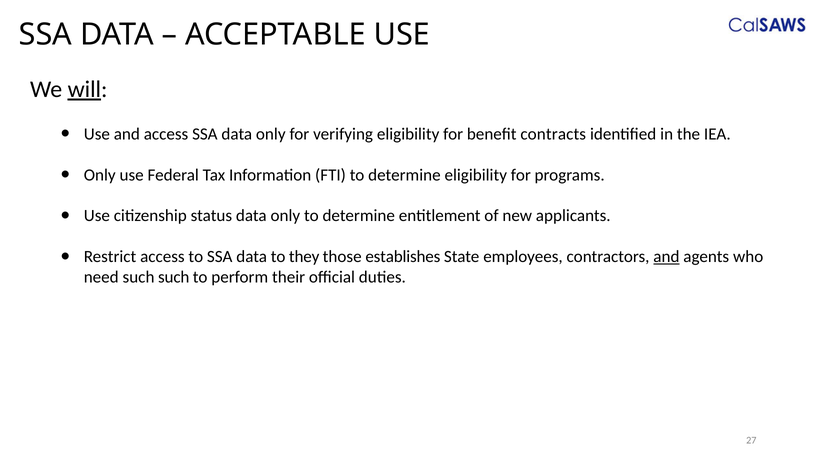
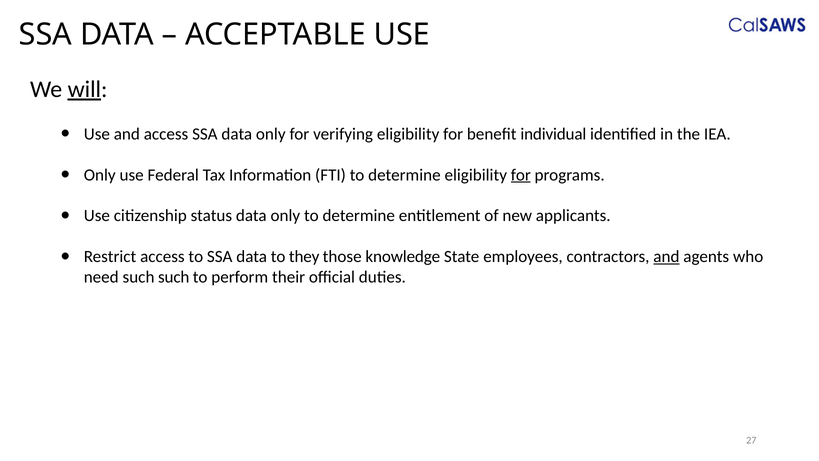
contracts: contracts -> individual
for at (521, 175) underline: none -> present
establishes: establishes -> knowledge
